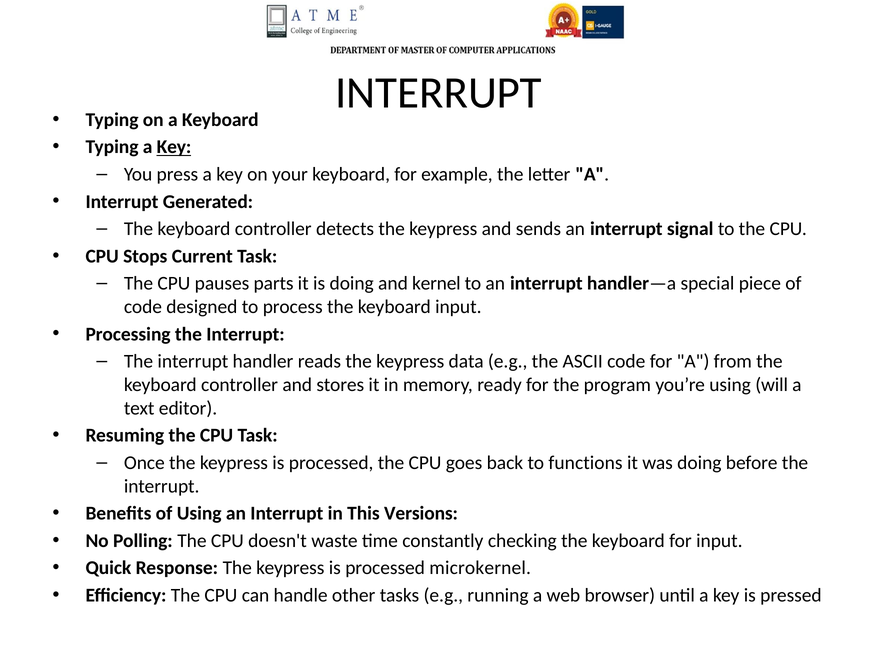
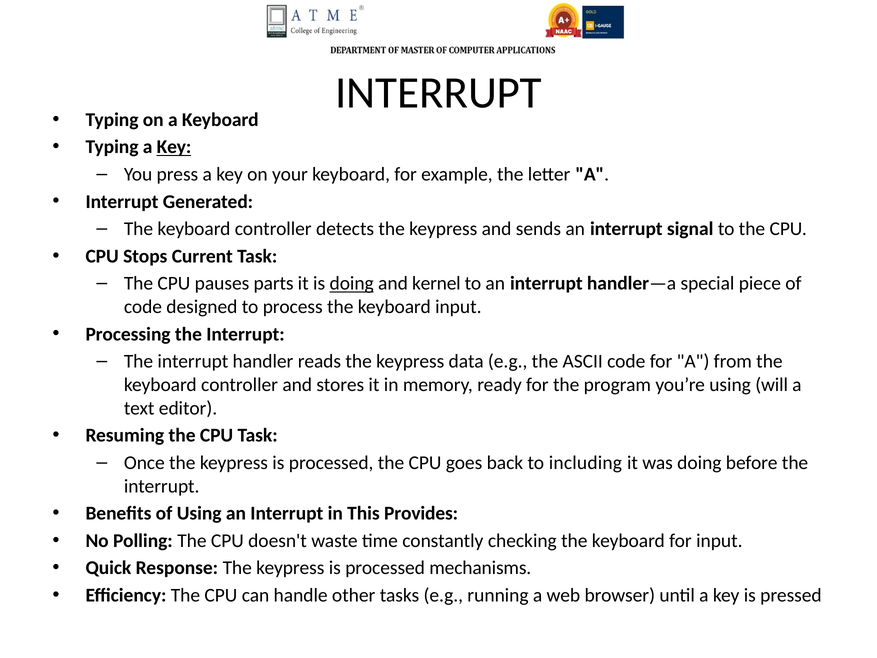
doing at (352, 283) underline: none -> present
functions: functions -> including
Versions: Versions -> Provides
microkernel: microkernel -> mechanisms
